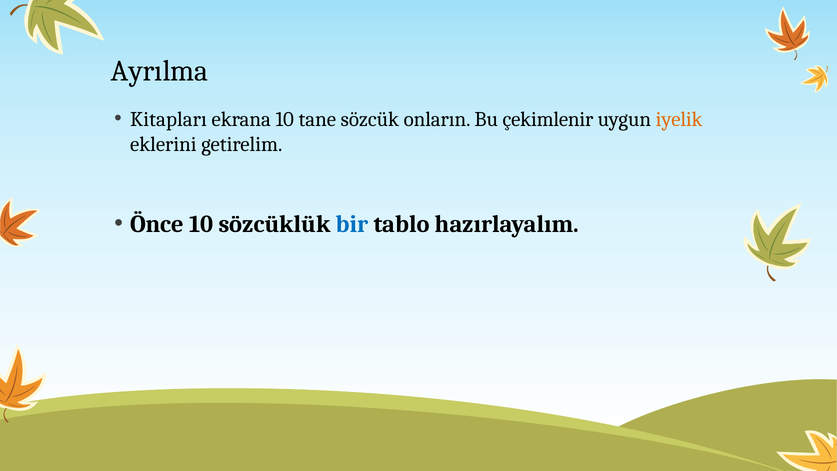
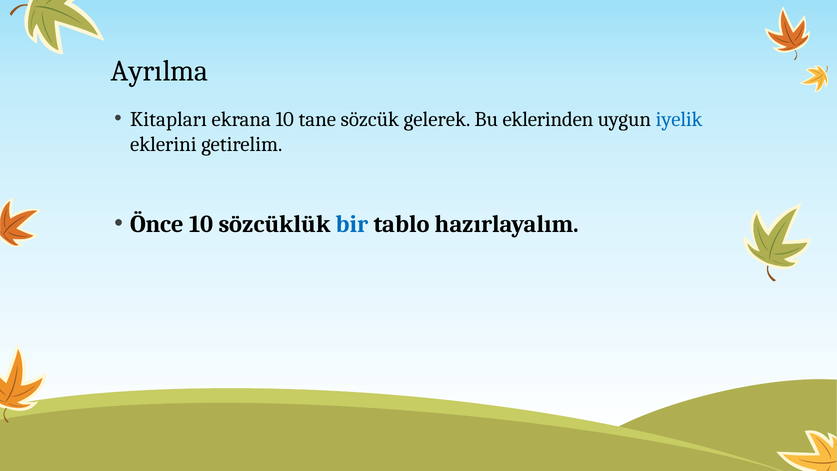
onların: onların -> gelerek
çekimlenir: çekimlenir -> eklerinden
iyelik colour: orange -> blue
